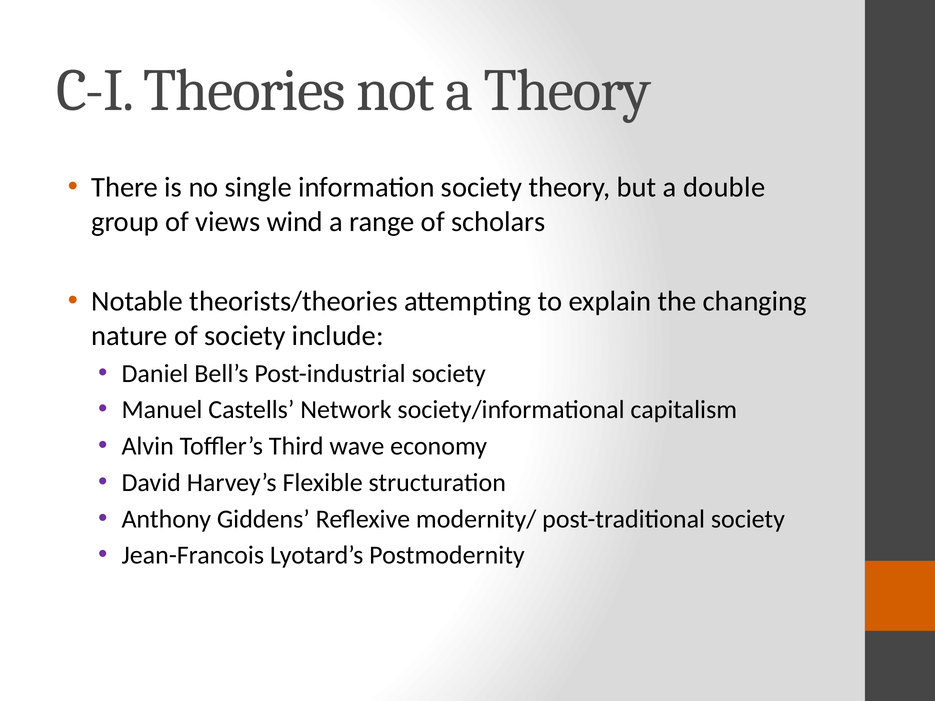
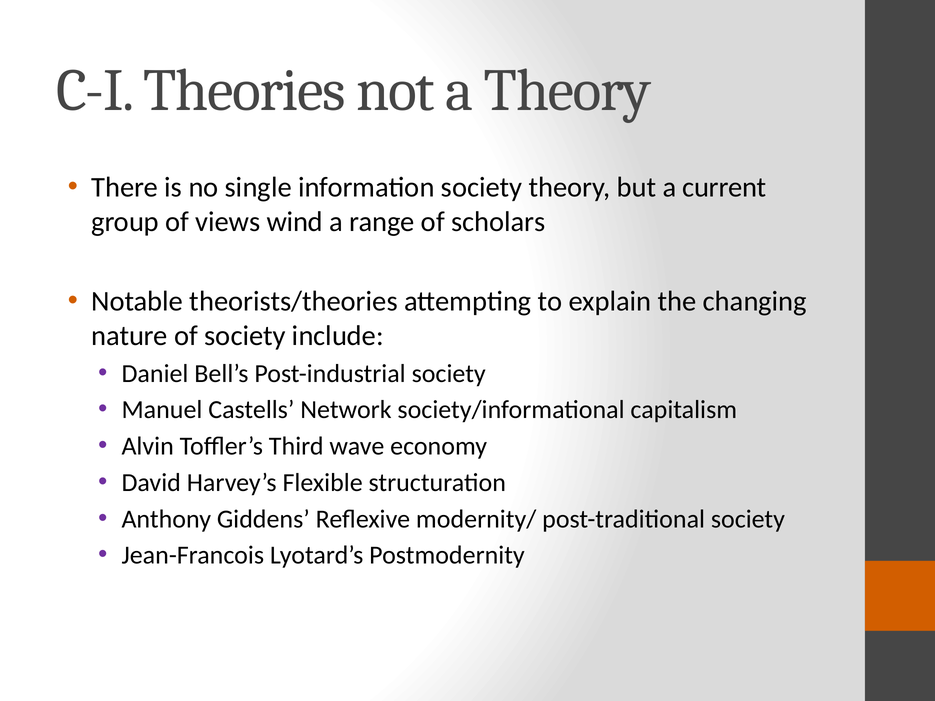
double: double -> current
